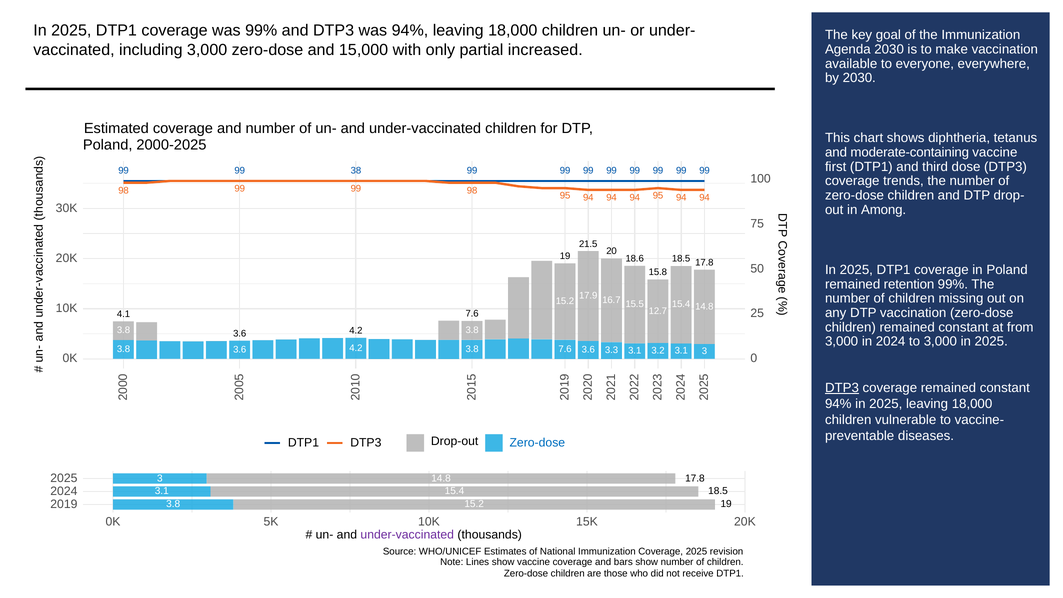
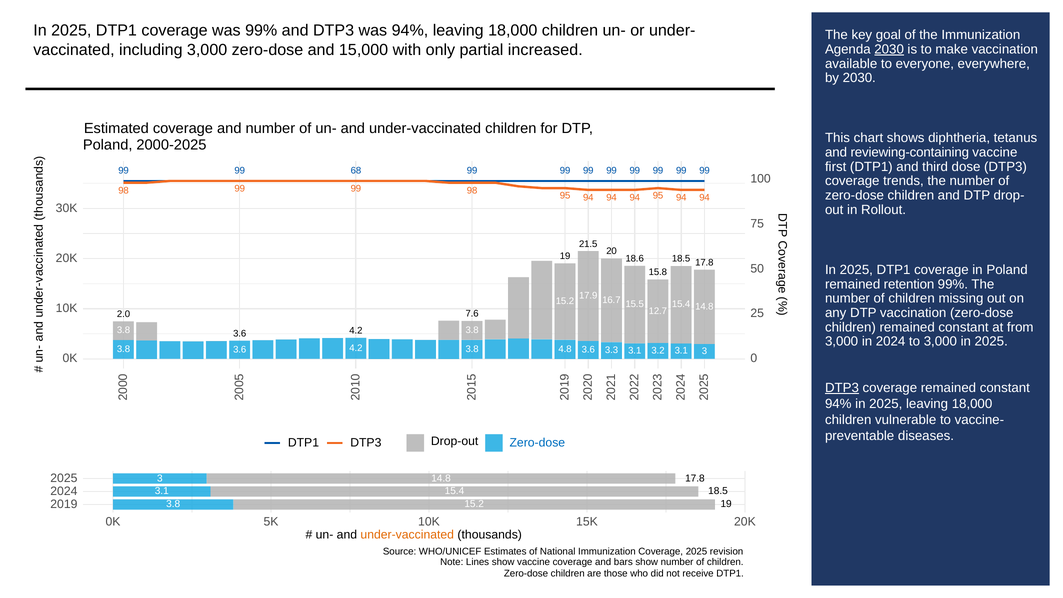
2030 at (889, 49) underline: none -> present
moderate-containing: moderate-containing -> reviewing-containing
38: 38 -> 68
Among: Among -> Rollout
4.1: 4.1 -> 2.0
3.8 7.6: 7.6 -> 4.8
under-vaccinated at (407, 535) colour: purple -> orange
